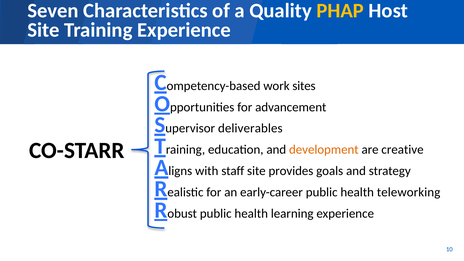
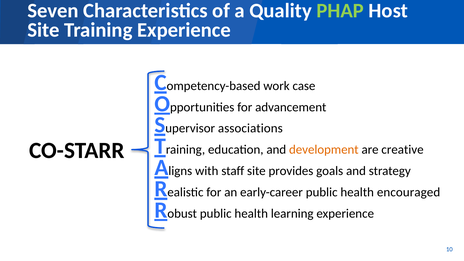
PHAP colour: yellow -> light green
sites: sites -> case
deliverables: deliverables -> associations
teleworking: teleworking -> encouraged
